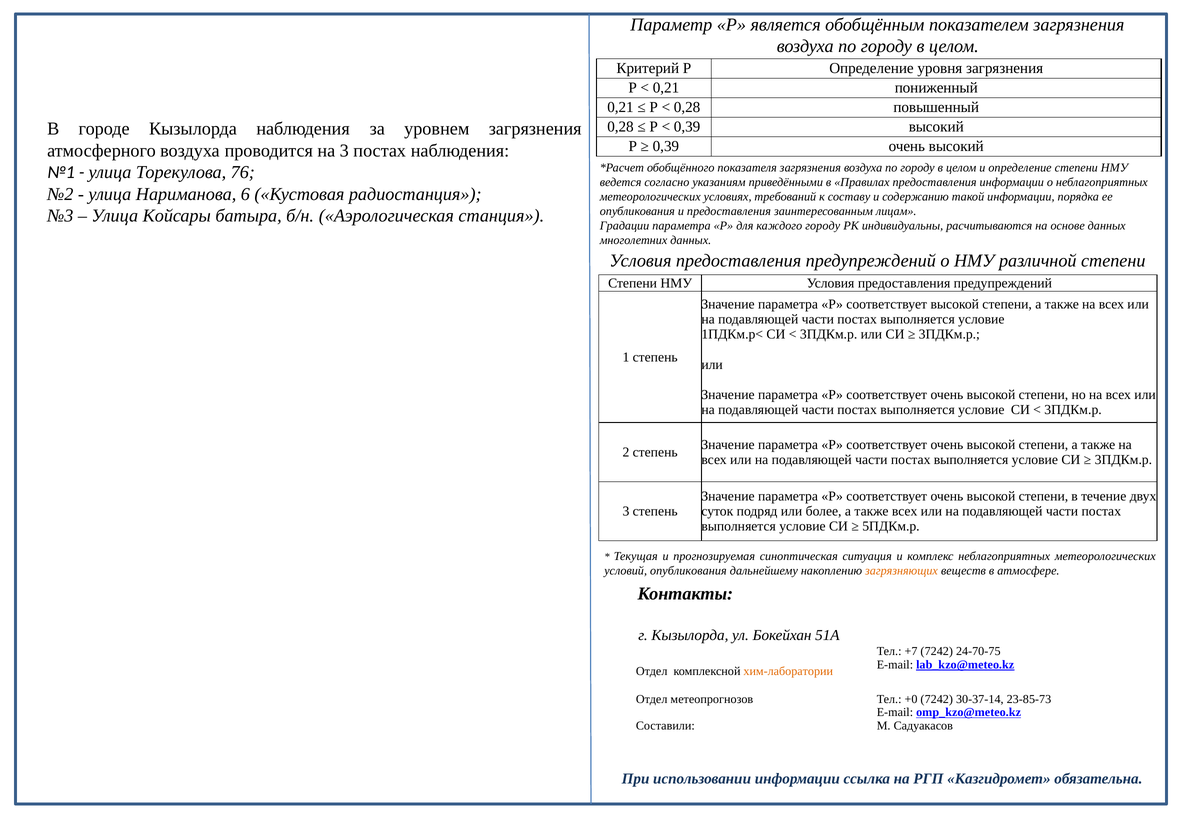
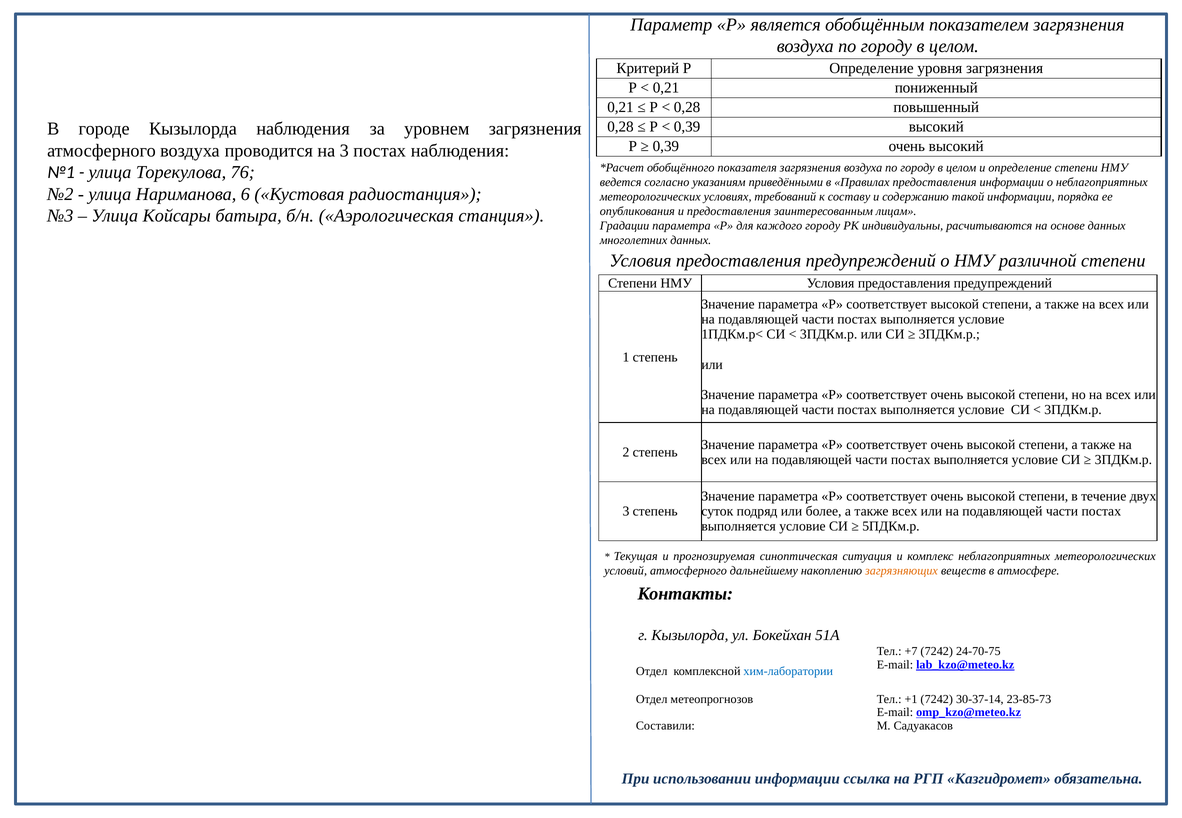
условий опубликования: опубликования -> атмосферного
хим-лаборатории colour: orange -> blue
+0: +0 -> +1
